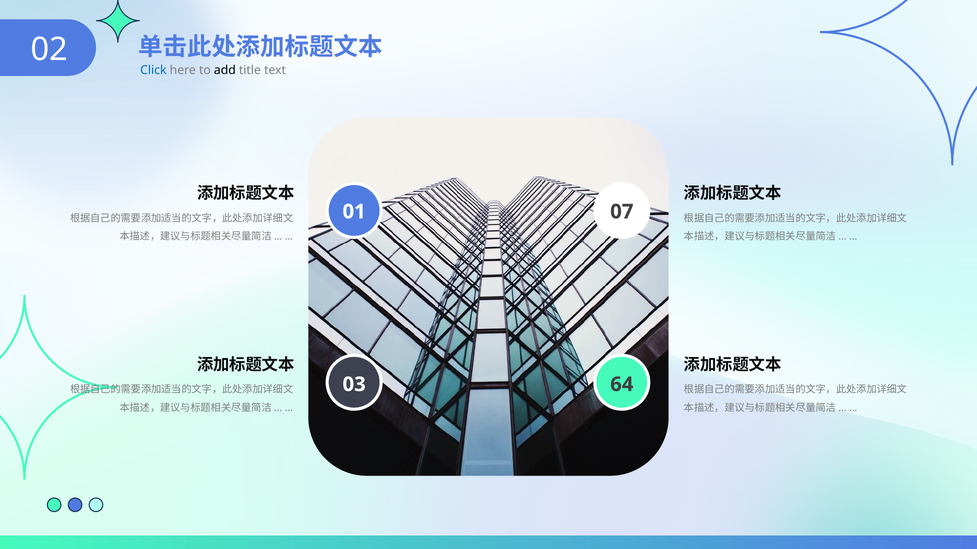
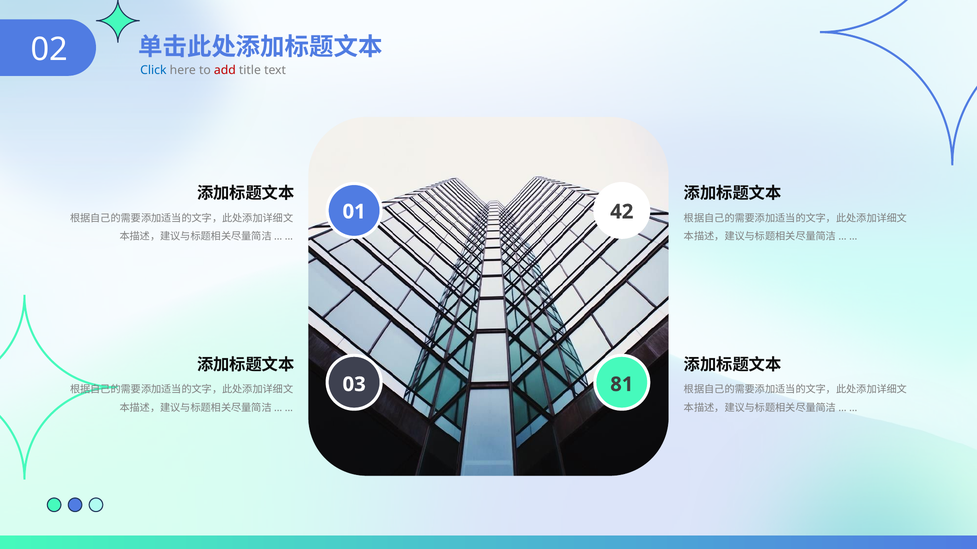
add colour: black -> red
07: 07 -> 42
64: 64 -> 81
